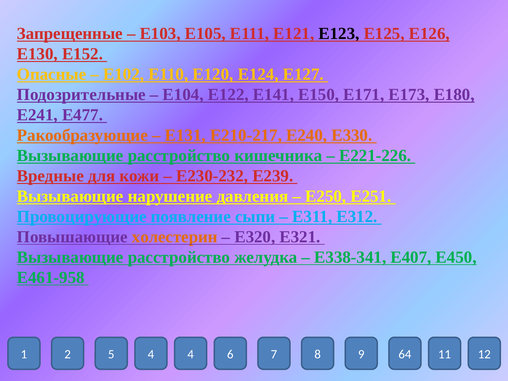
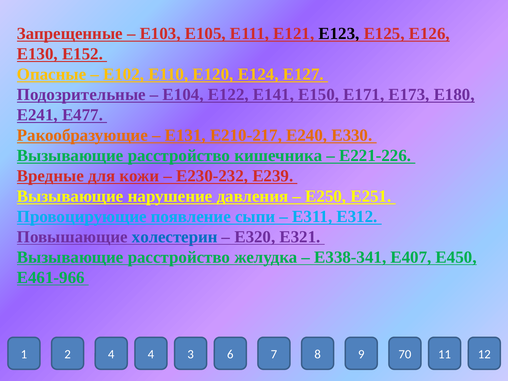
холестерин colour: orange -> blue
Е461-958: Е461-958 -> Е461-966
2 5: 5 -> 4
4 4: 4 -> 3
64: 64 -> 70
